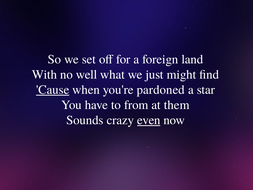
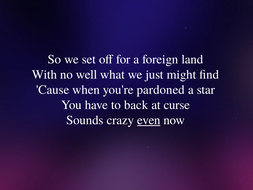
Cause underline: present -> none
from: from -> back
them: them -> curse
